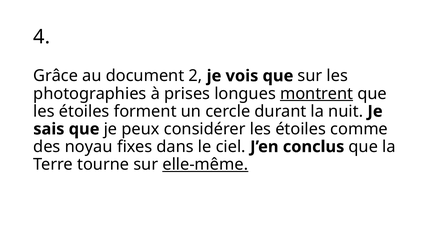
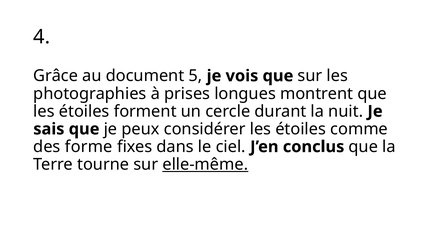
2: 2 -> 5
montrent underline: present -> none
noyau: noyau -> forme
